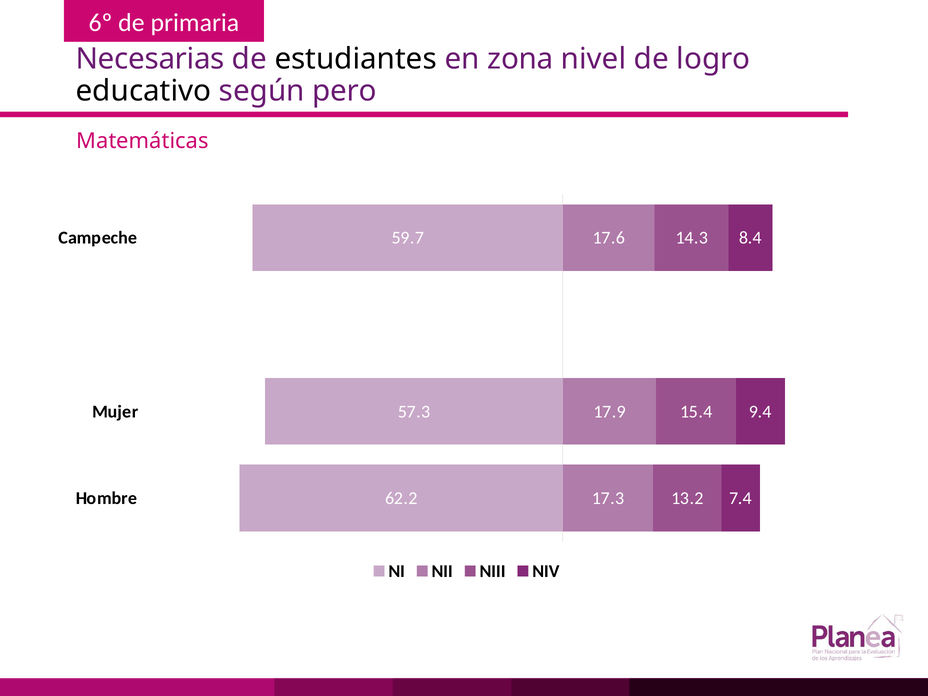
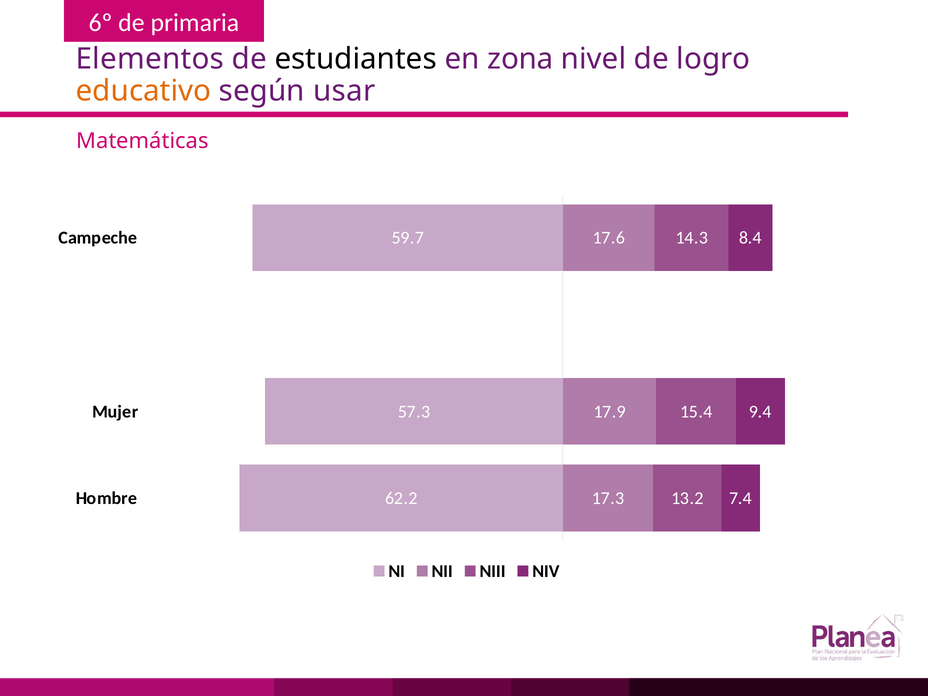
Necesarias: Necesarias -> Elementos
educativo colour: black -> orange
pero: pero -> usar
